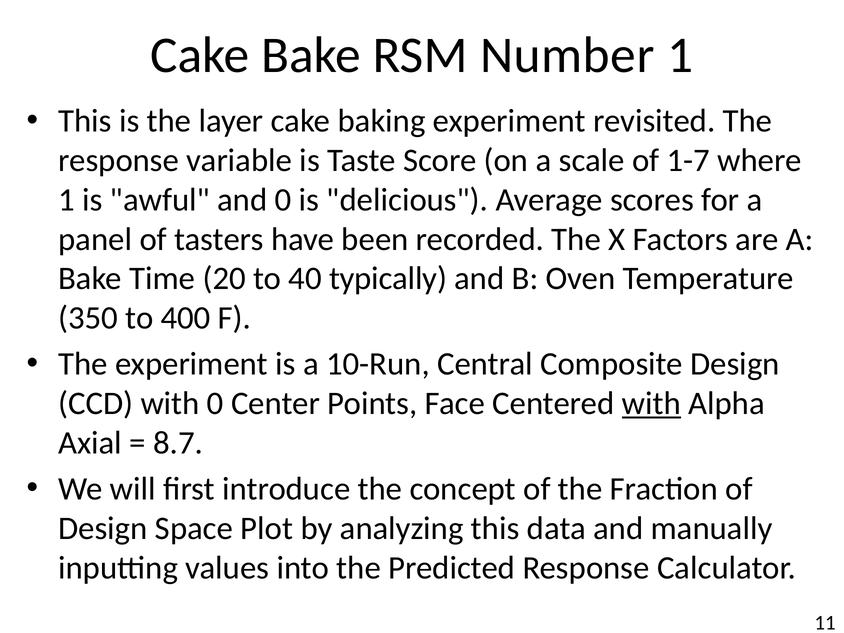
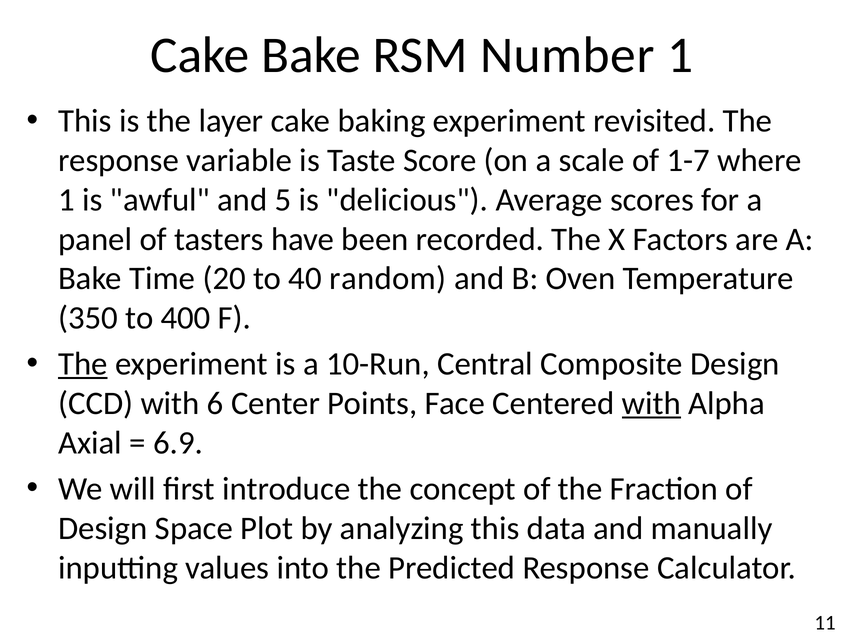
and 0: 0 -> 5
typically: typically -> random
The at (83, 364) underline: none -> present
with 0: 0 -> 6
8.7: 8.7 -> 6.9
